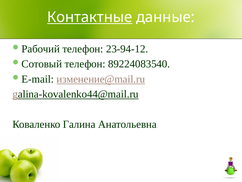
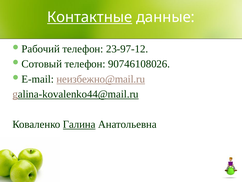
23-94-12: 23-94-12 -> 23-97-12
89224083540: 89224083540 -> 90746108026
изменение@mail.ru: изменение@mail.ru -> неизбежно@mail.ru
Галина underline: none -> present
